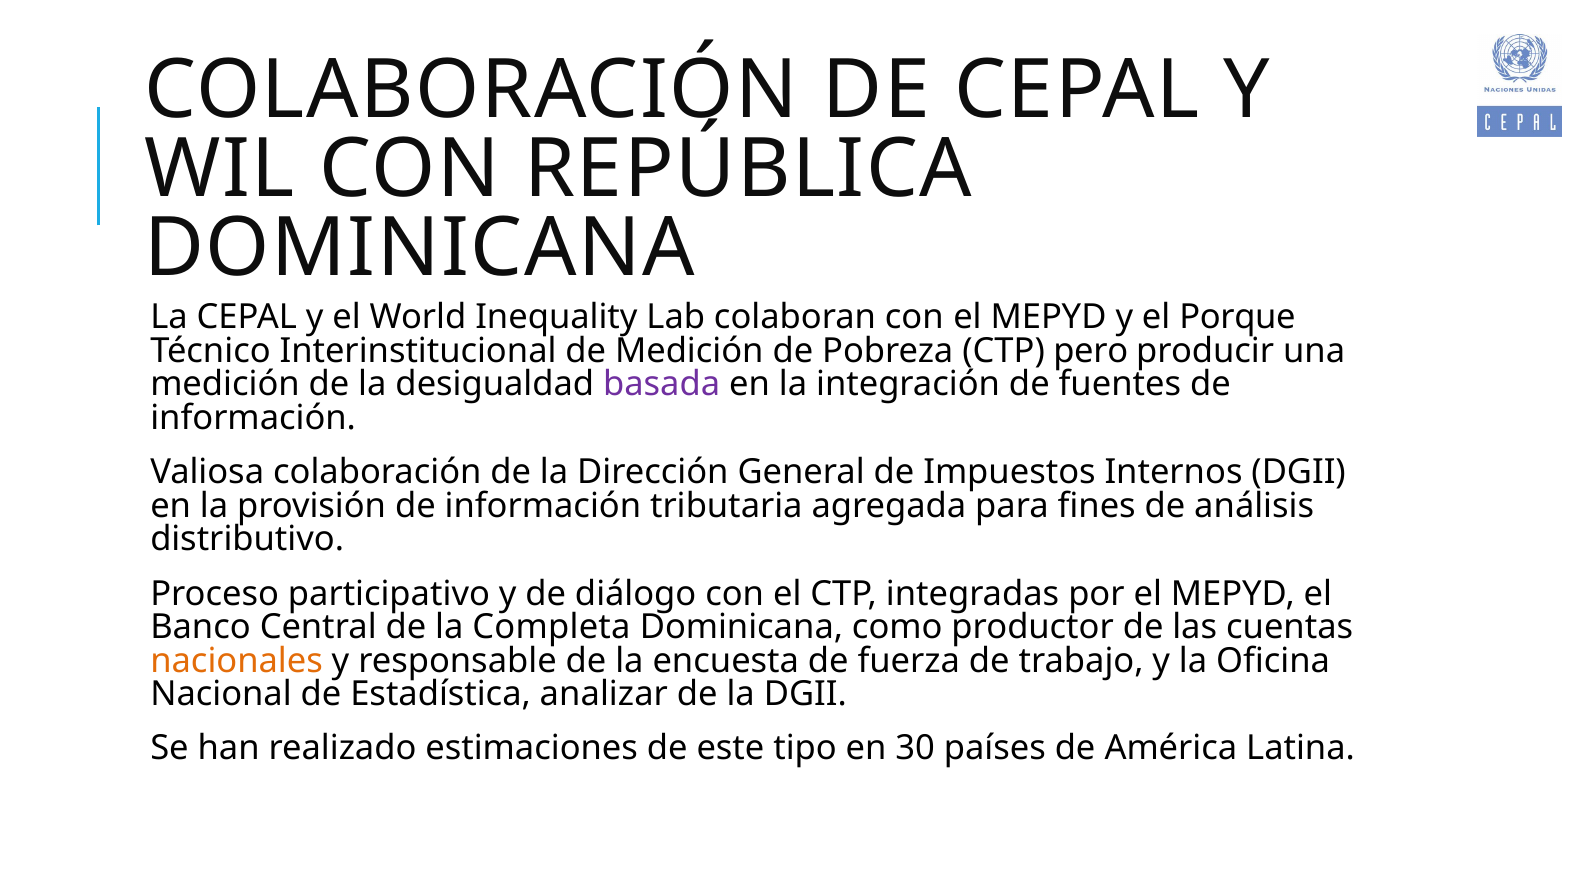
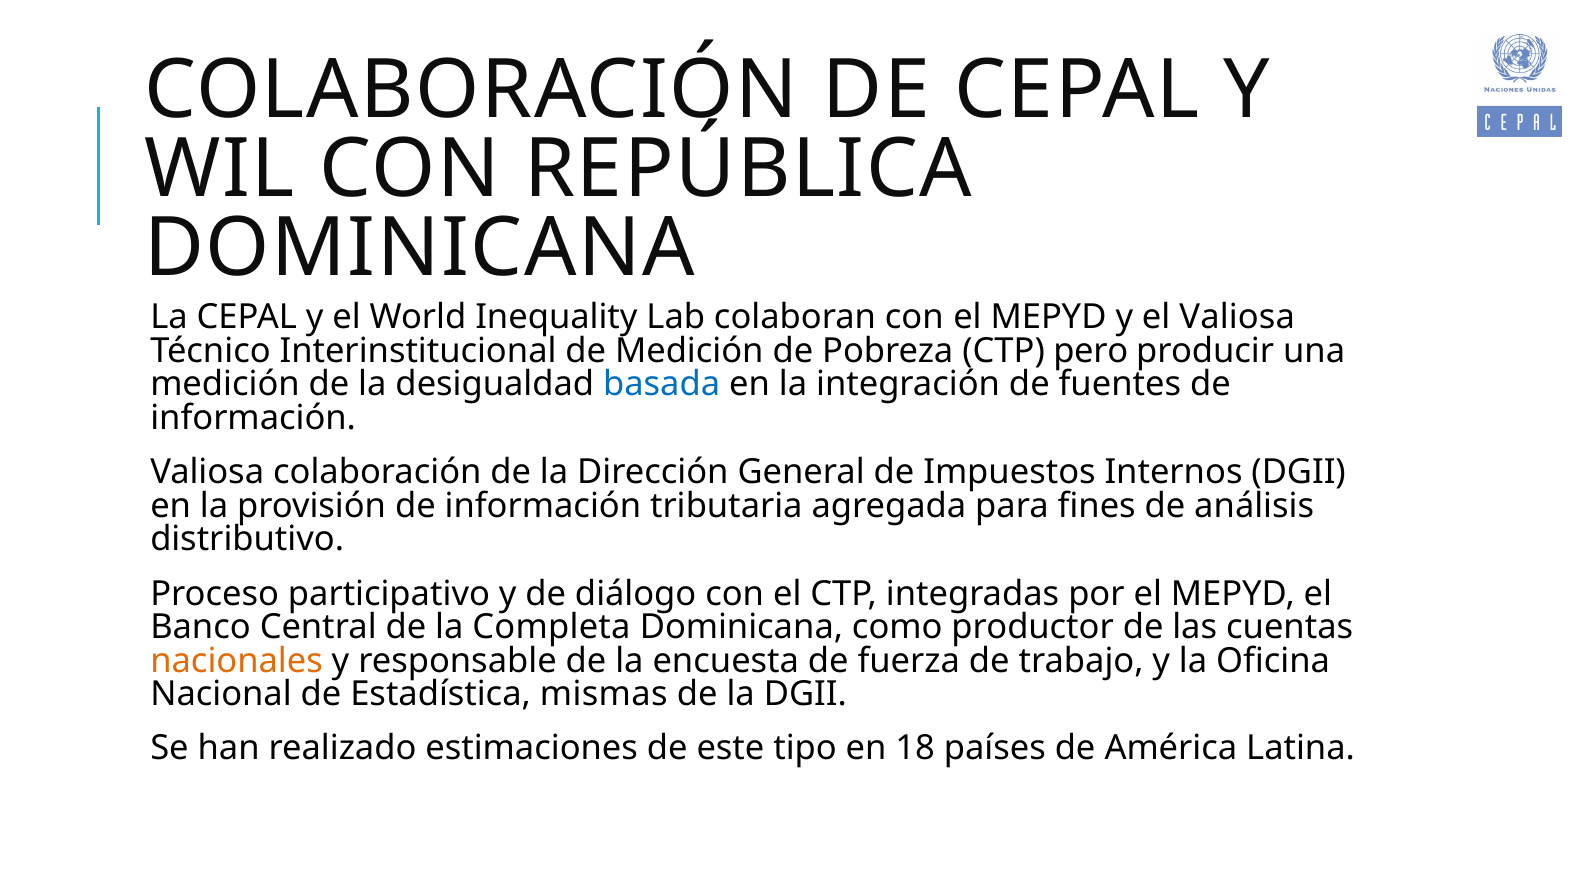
el Porque: Porque -> Valiosa
basada colour: purple -> blue
analizar: analizar -> mismas
30: 30 -> 18
